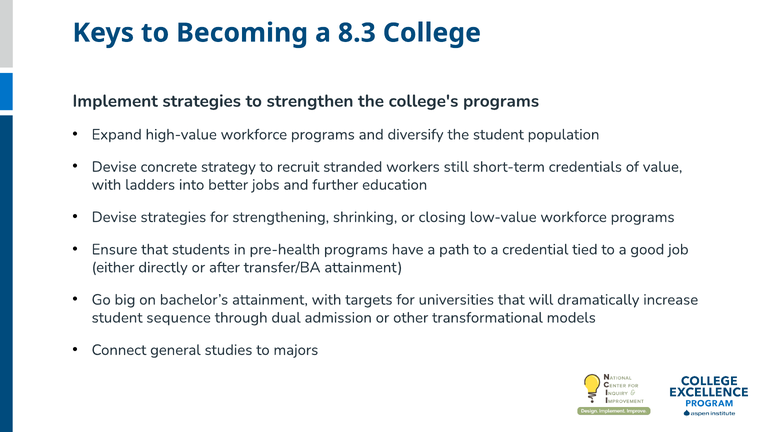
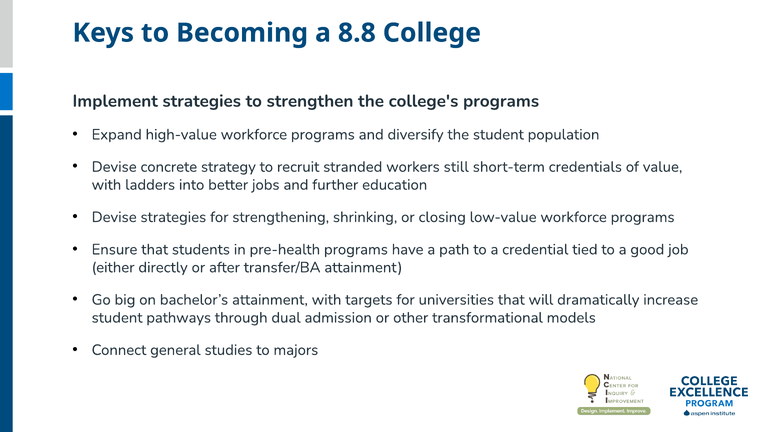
8.3: 8.3 -> 8.8
sequence: sequence -> pathways
